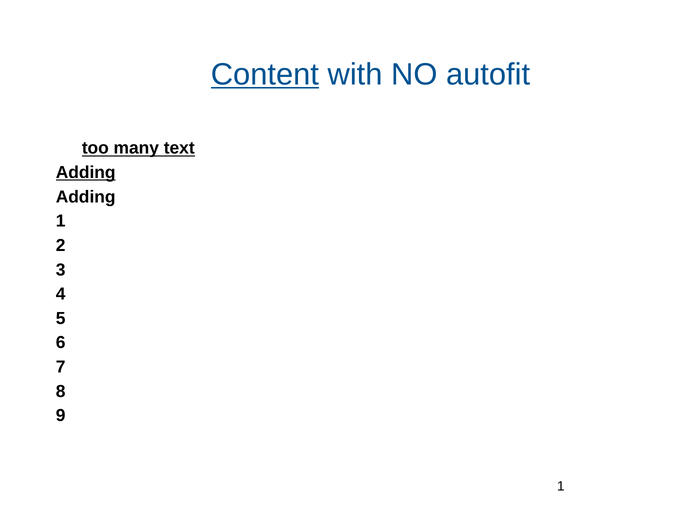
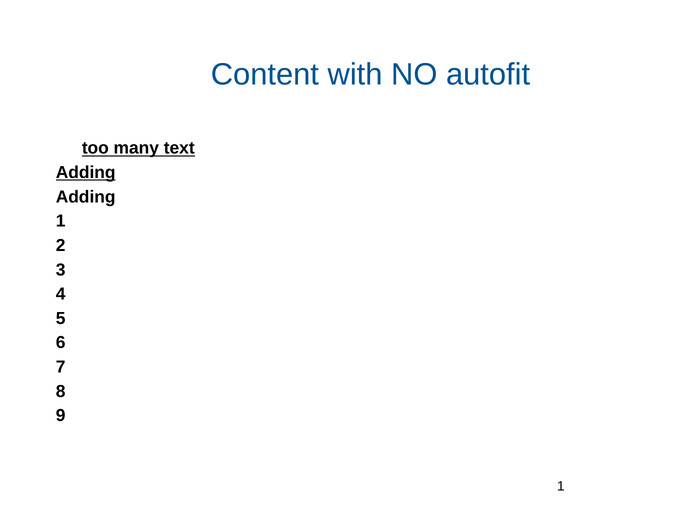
Content underline: present -> none
